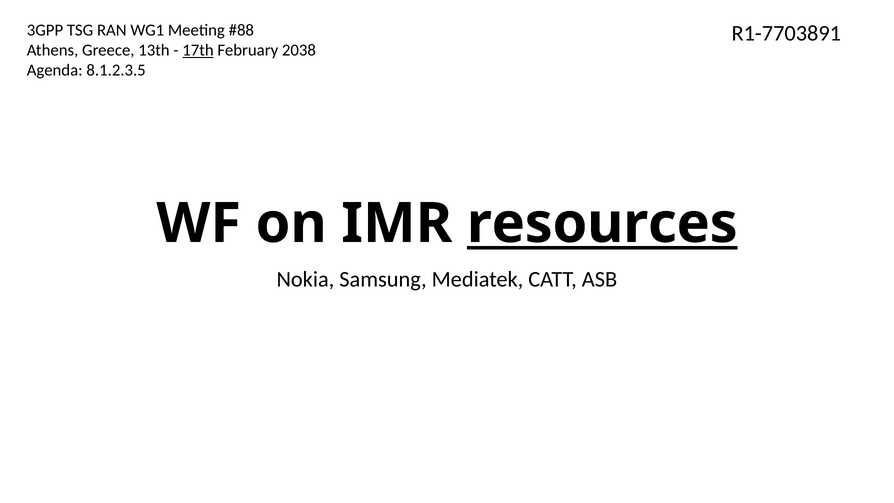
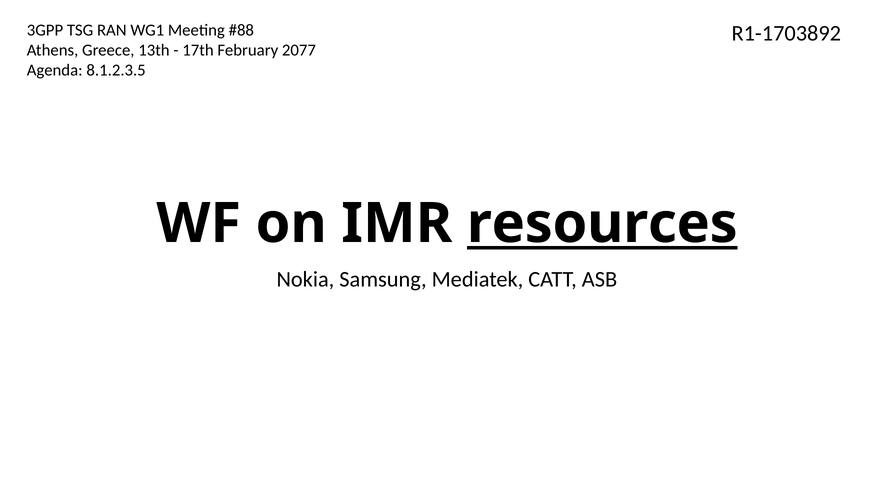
R1-7703891: R1-7703891 -> R1-1703892
17th underline: present -> none
2038: 2038 -> 2077
